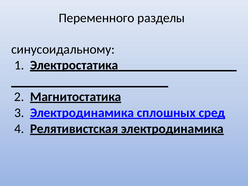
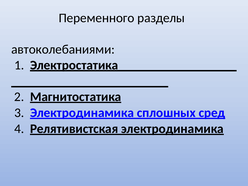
синусоидальному: синусоидальному -> автоколебаниями
